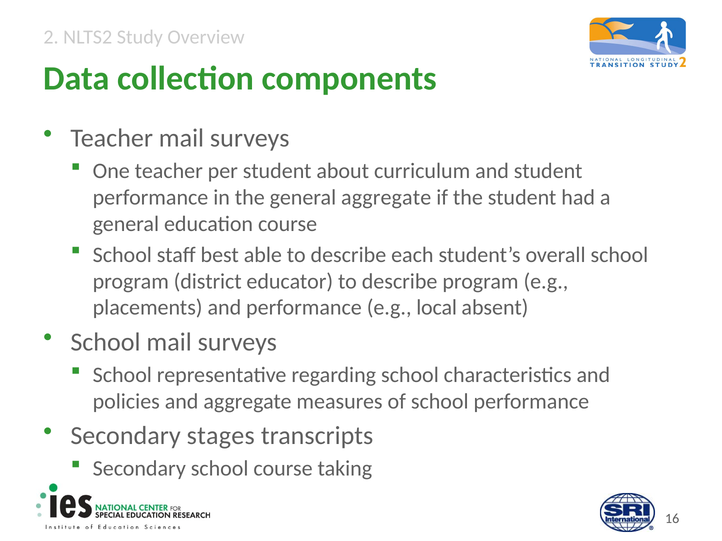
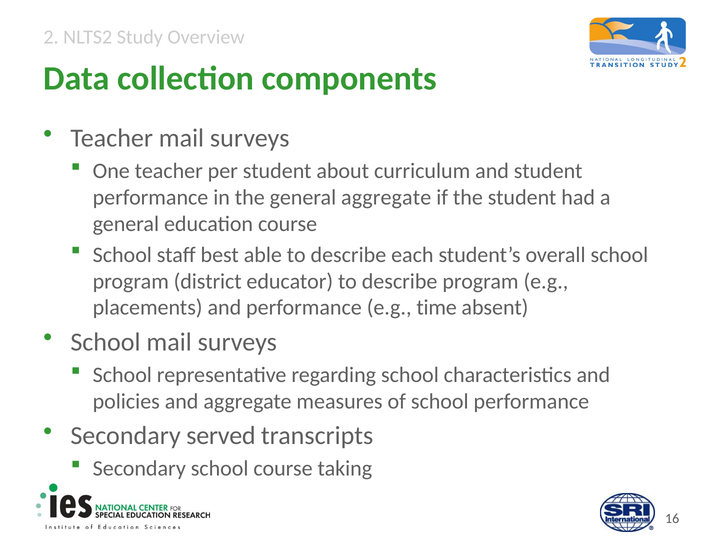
local: local -> time
stages: stages -> served
